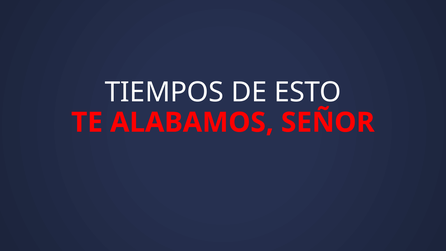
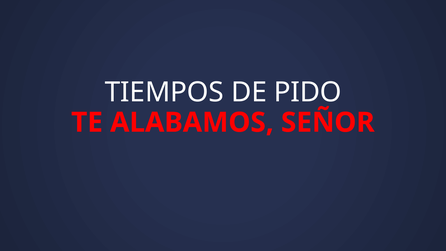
ESTO: ESTO -> PIDO
